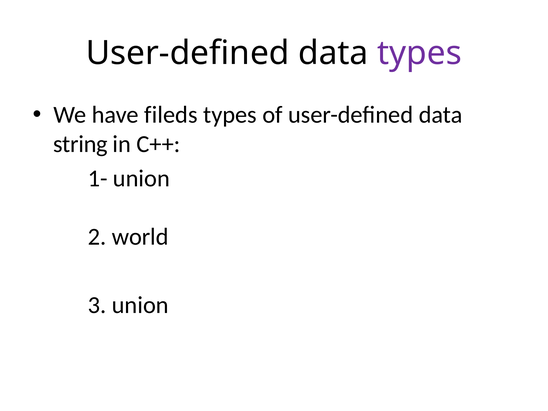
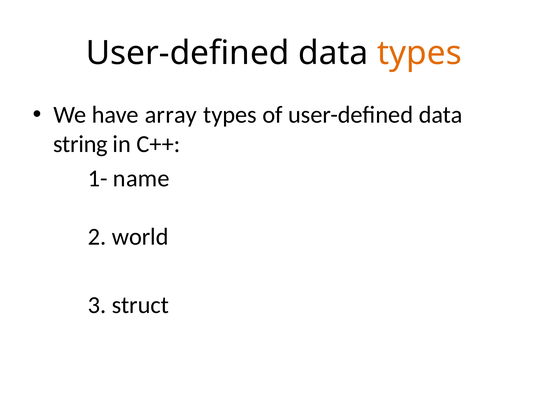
types at (419, 53) colour: purple -> orange
fileds: fileds -> array
1- union: union -> name
3 union: union -> struct
